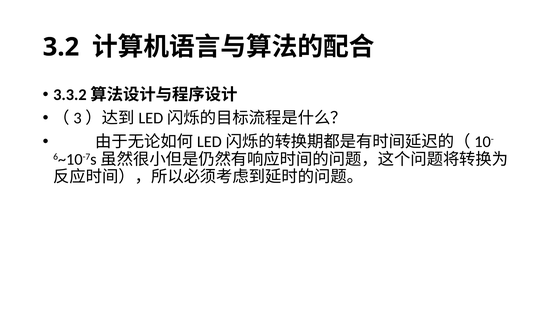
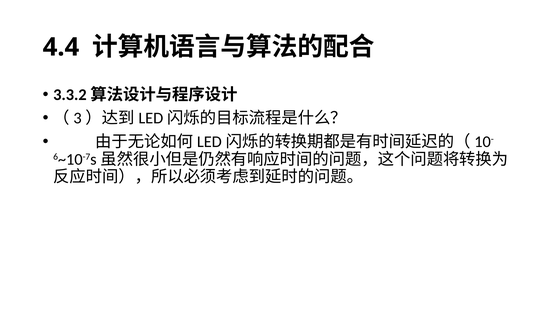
3.2: 3.2 -> 4.4
